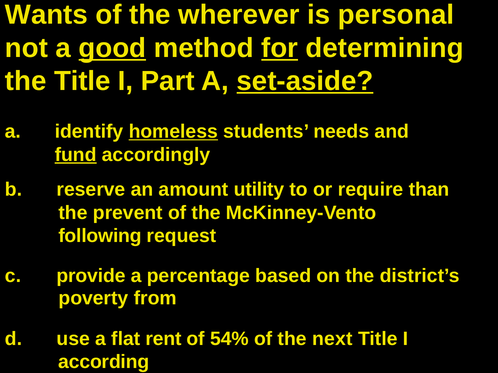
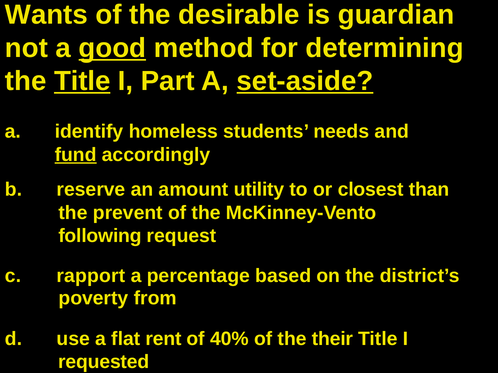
wherever: wherever -> desirable
personal: personal -> guardian
for underline: present -> none
Title at (82, 81) underline: none -> present
homeless underline: present -> none
require: require -> closest
provide: provide -> rapport
54%: 54% -> 40%
next: next -> their
according: according -> requested
